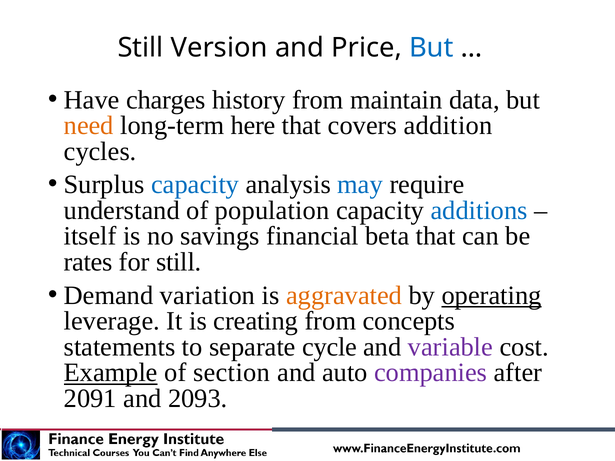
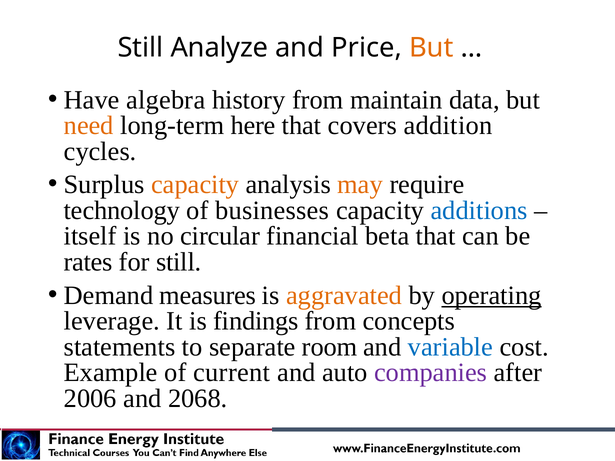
Version: Version -> Analyze
But at (431, 48) colour: blue -> orange
charges: charges -> algebra
capacity at (195, 185) colour: blue -> orange
may colour: blue -> orange
understand: understand -> technology
population: population -> businesses
savings: savings -> circular
variation: variation -> measures
creating: creating -> findings
cycle: cycle -> room
variable colour: purple -> blue
Example underline: present -> none
section: section -> current
2091: 2091 -> 2006
2093: 2093 -> 2068
